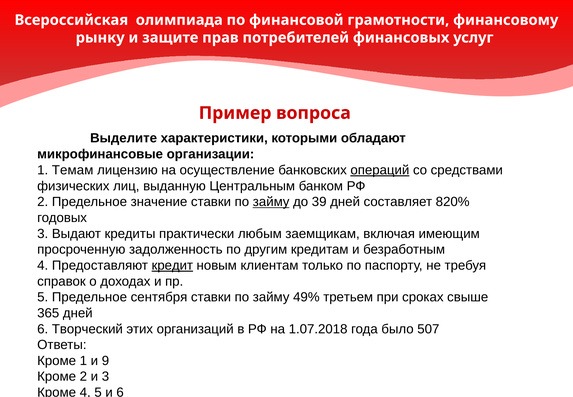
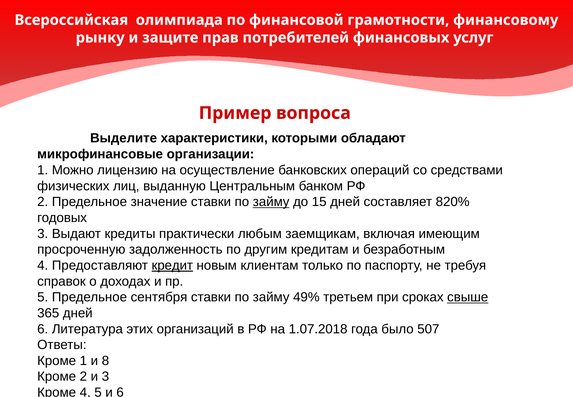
Темам: Темам -> Можно
операций underline: present -> none
39: 39 -> 15
свыше underline: none -> present
Творческий: Творческий -> Литература
9: 9 -> 8
